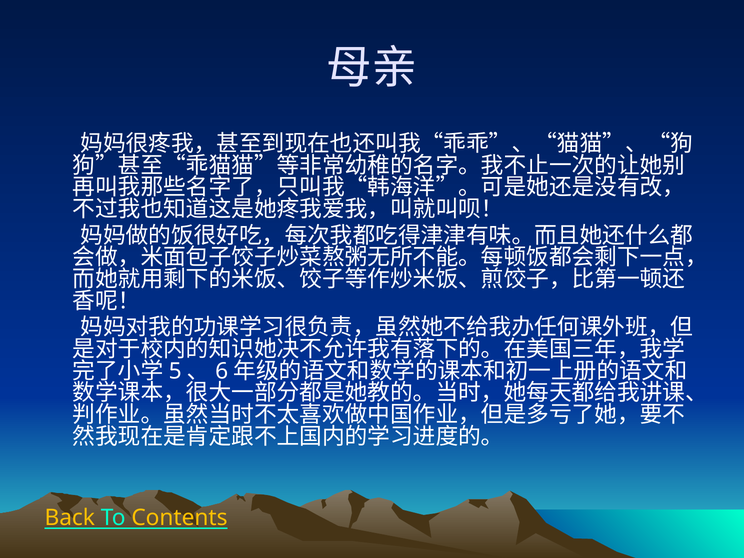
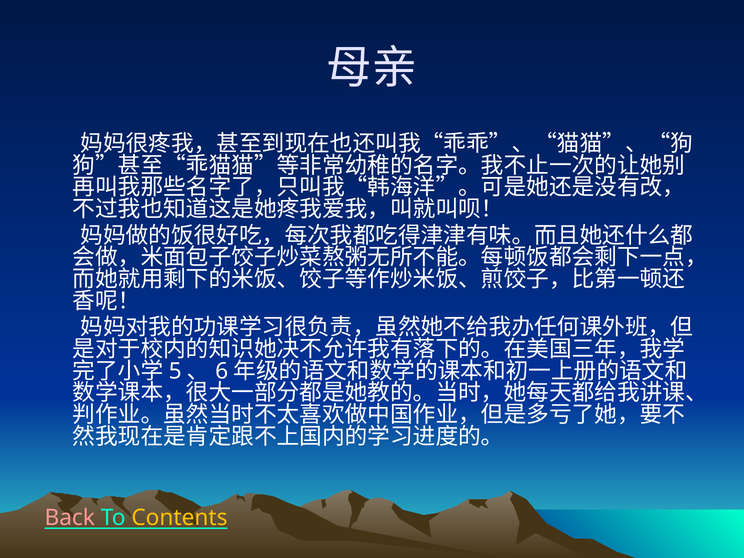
Back colour: yellow -> pink
